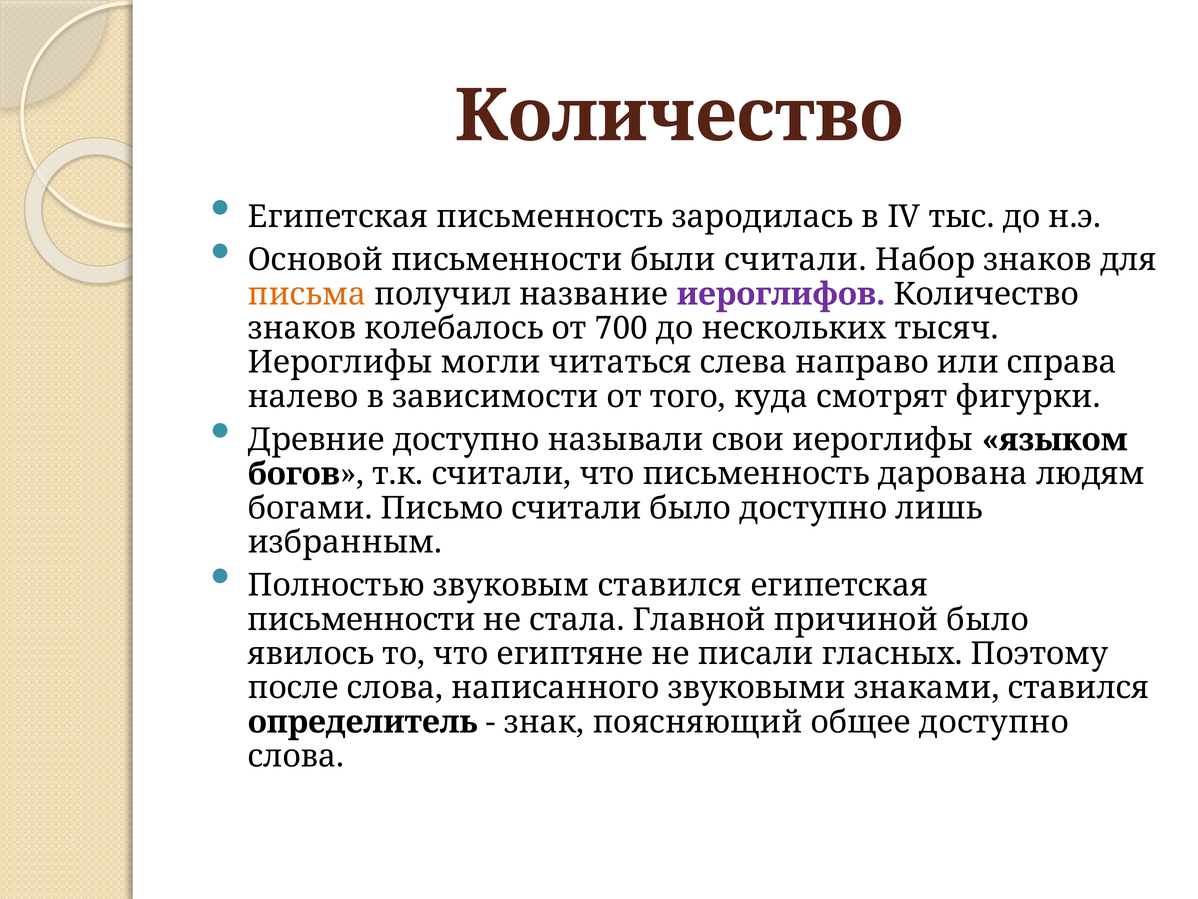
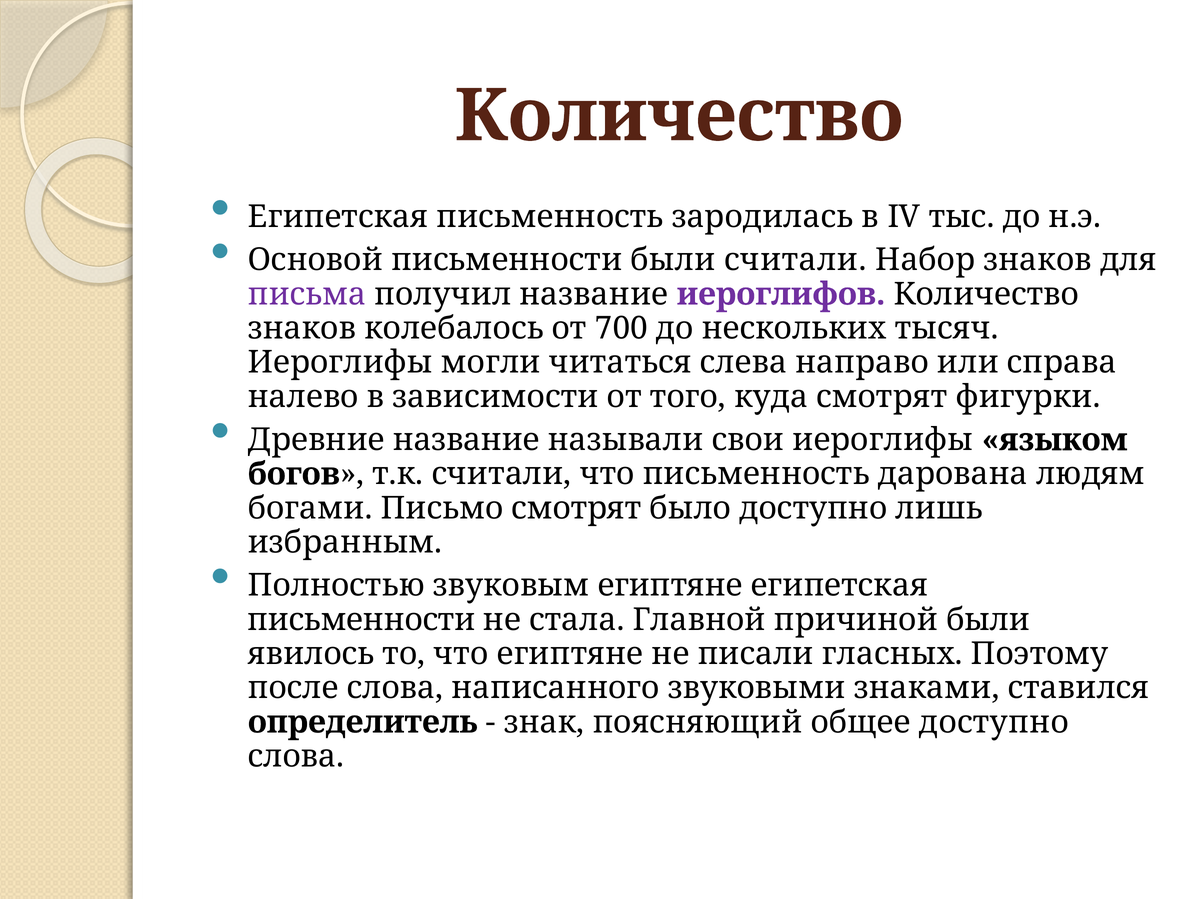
письма colour: orange -> purple
Древние доступно: доступно -> название
Письмо считали: считали -> смотрят
звуковым ставился: ставился -> египтяне
причиной было: было -> были
